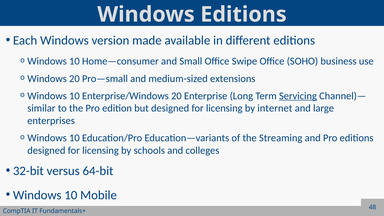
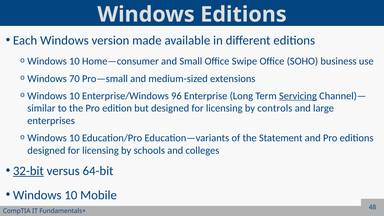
Windows 20: 20 -> 70
Enterprise/Windows 20: 20 -> 96
internet: internet -> controls
Streaming: Streaming -> Statement
32-bit underline: none -> present
